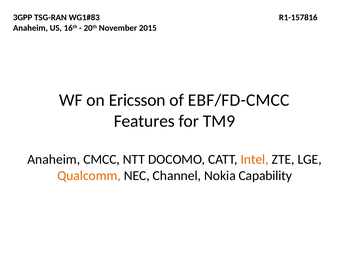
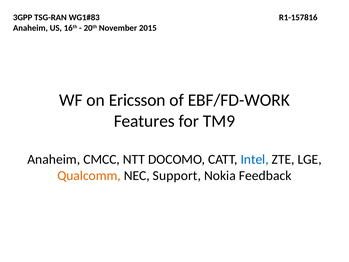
EBF/FD-CMCC: EBF/FD-CMCC -> EBF/FD-WORK
Intel colour: orange -> blue
Channel: Channel -> Support
Capability: Capability -> Feedback
